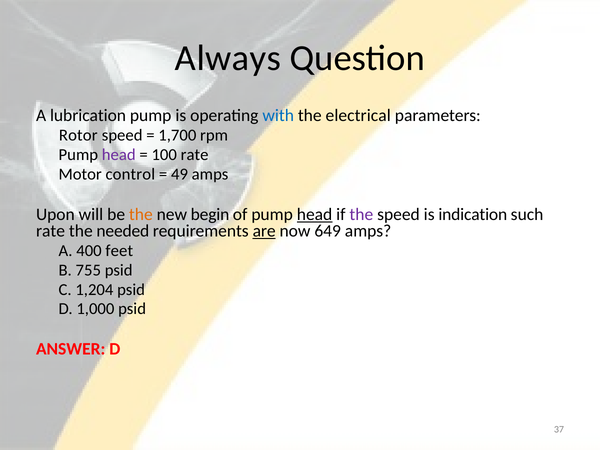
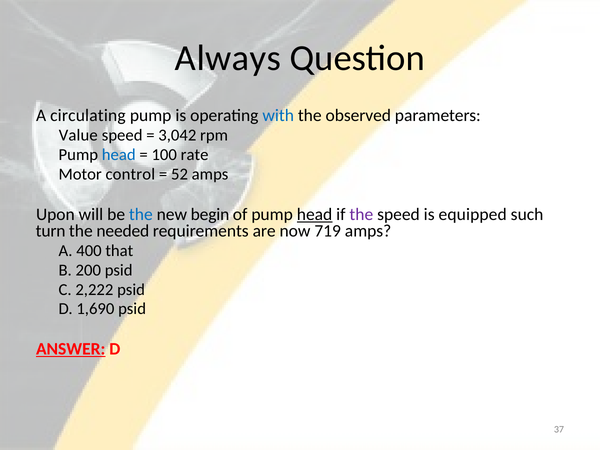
lubrication: lubrication -> circulating
electrical: electrical -> observed
Rotor: Rotor -> Value
1,700: 1,700 -> 3,042
head at (119, 155) colour: purple -> blue
49: 49 -> 52
the at (141, 214) colour: orange -> blue
indication: indication -> equipped
rate at (51, 231): rate -> turn
are underline: present -> none
649: 649 -> 719
feet: feet -> that
755: 755 -> 200
1,204: 1,204 -> 2,222
1,000: 1,000 -> 1,690
ANSWER underline: none -> present
